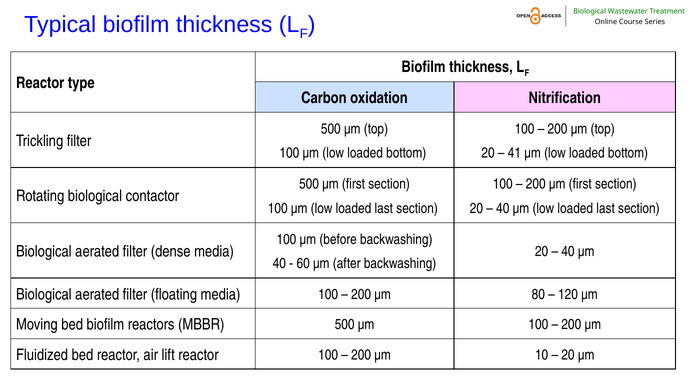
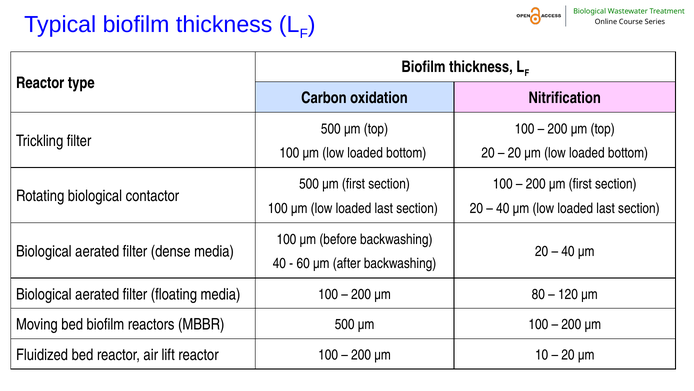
41 at (514, 153): 41 -> 20
